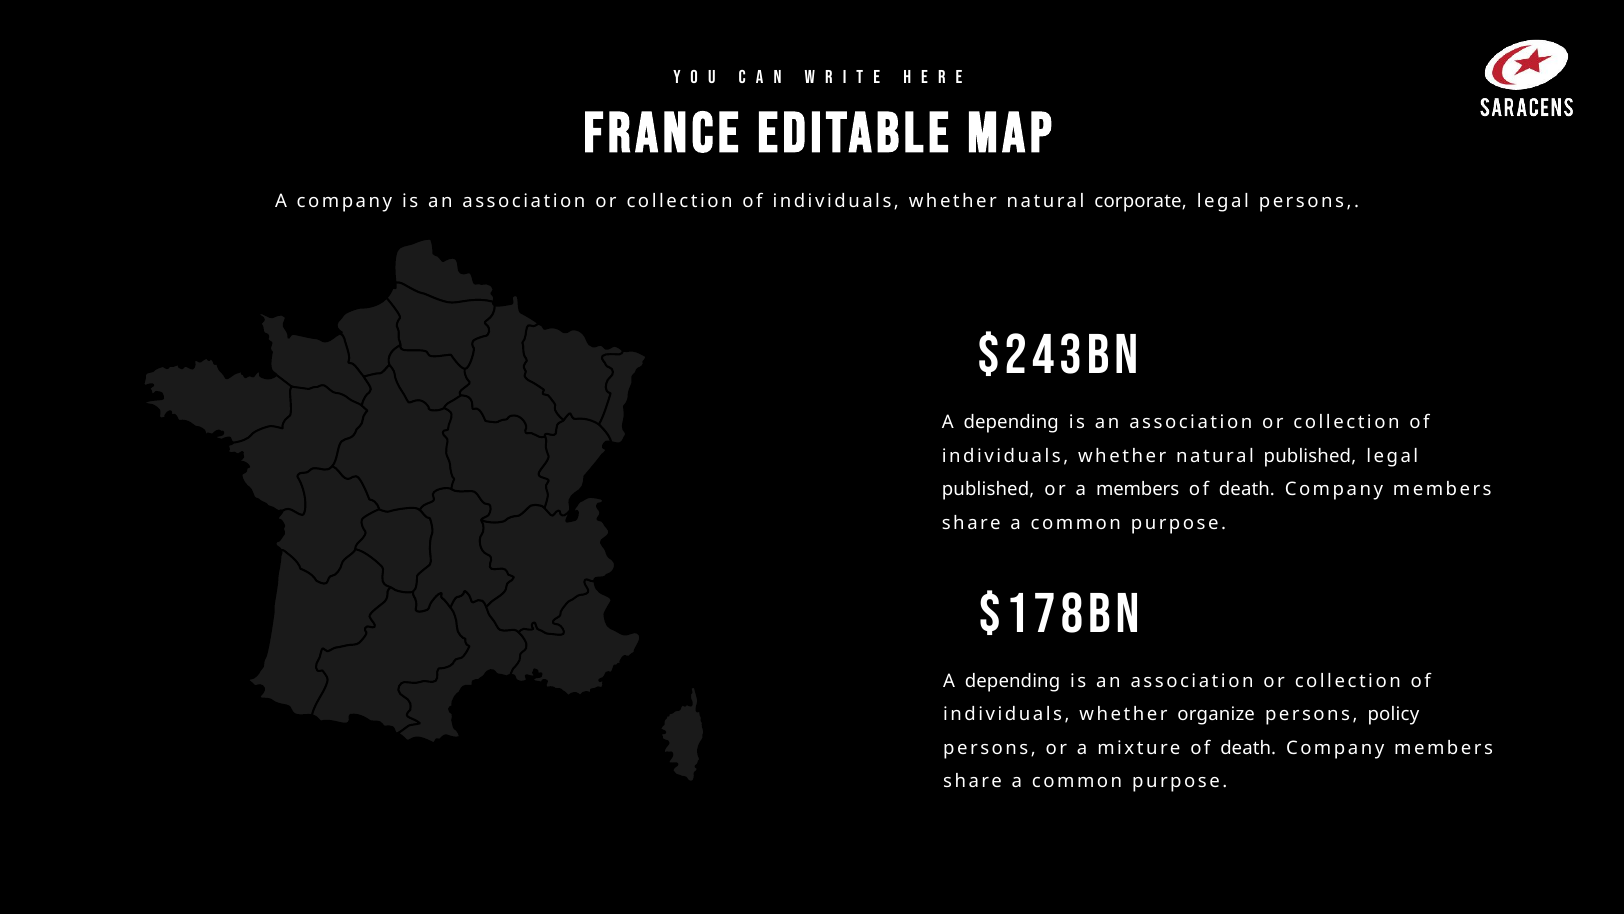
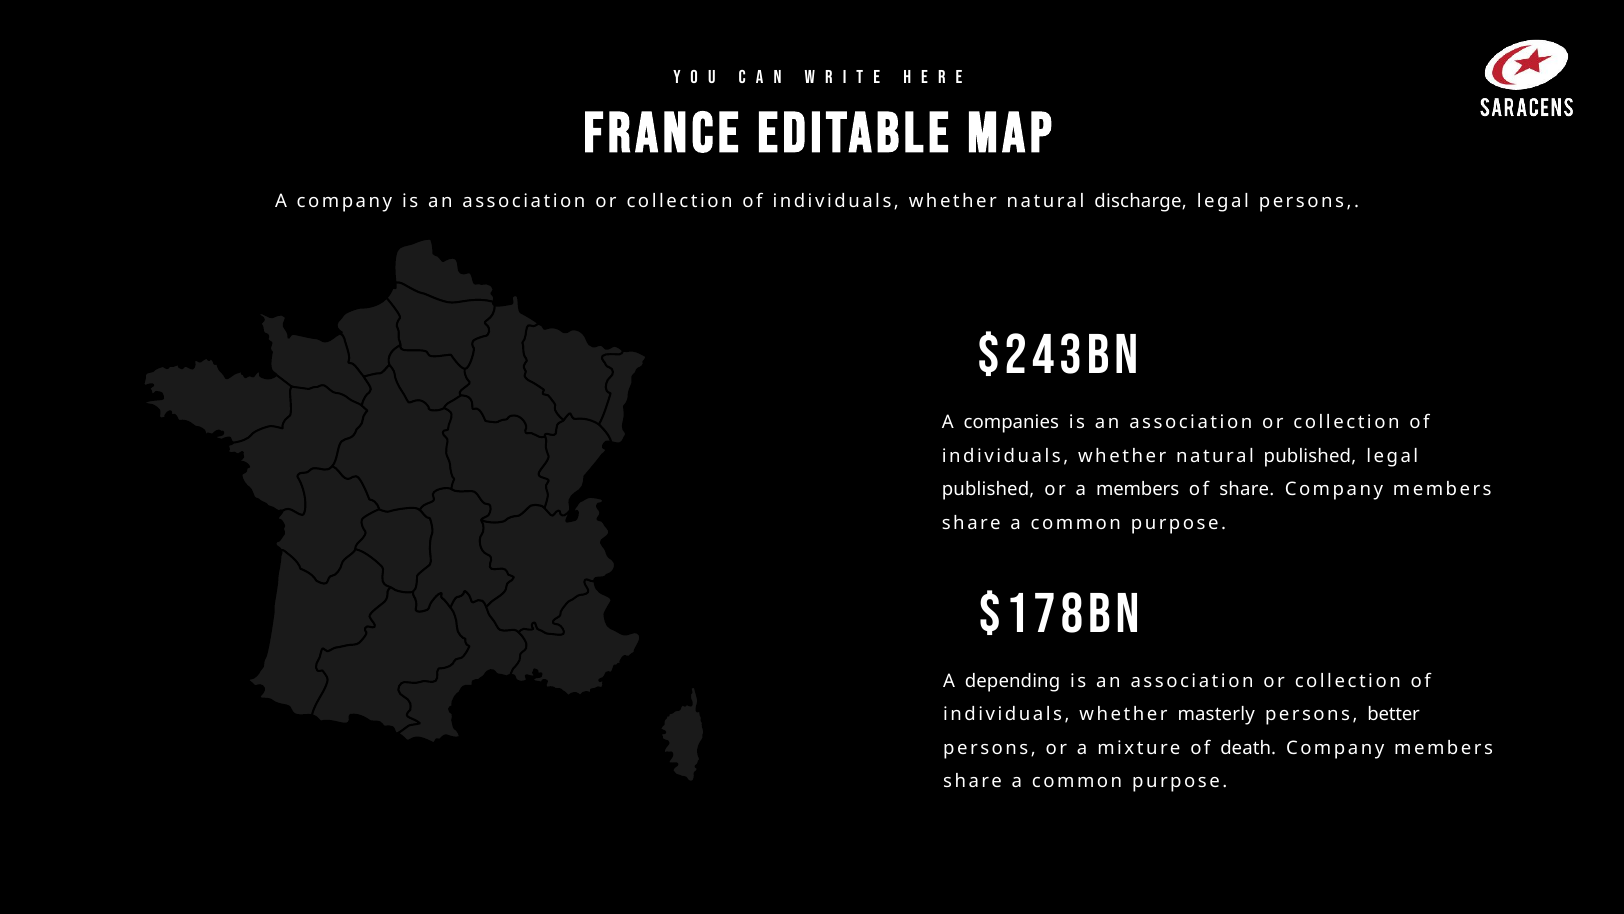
corporate: corporate -> discharge
depending at (1011, 422): depending -> companies
death at (1247, 489): death -> share
organize: organize -> masterly
policy: policy -> better
